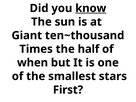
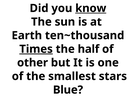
Giant: Giant -> Earth
Times underline: none -> present
when: when -> other
First: First -> Blue
